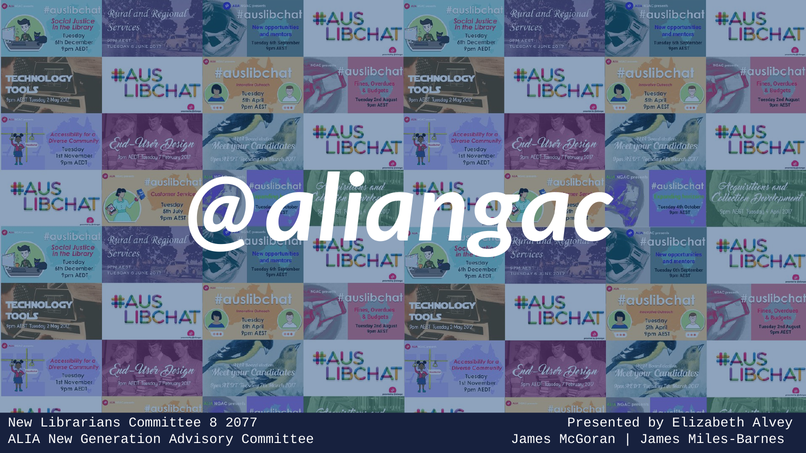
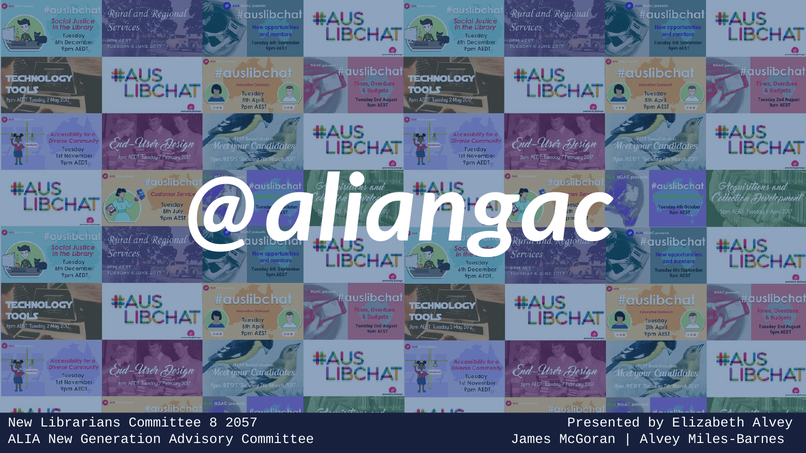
2077: 2077 -> 2057
James at (660, 439): James -> Alvey
